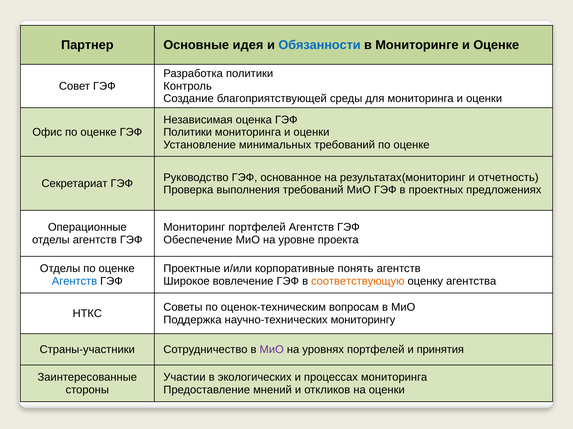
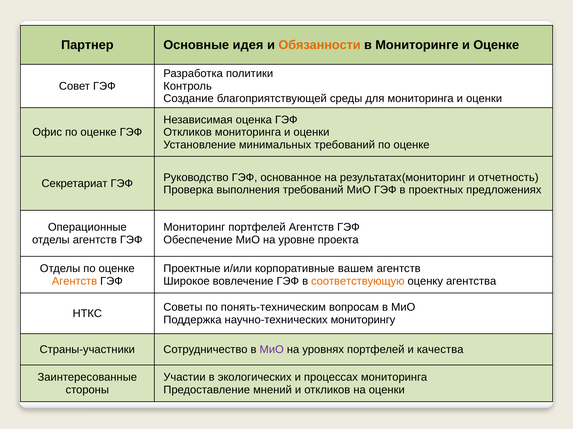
Обязанности colour: blue -> orange
Политики at (188, 132): Политики -> Откликов
понять: понять -> вашем
Агентств at (75, 282) colour: blue -> orange
оценок-техническим: оценок-техническим -> понять-техническим
принятия: принятия -> качества
